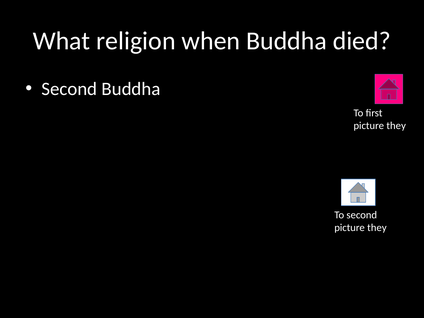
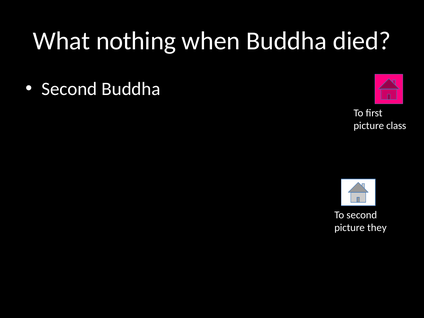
religion: religion -> nothing
they at (396, 126): they -> class
